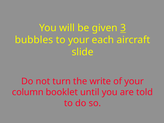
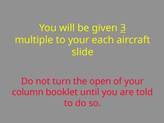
bubbles: bubbles -> multiple
write: write -> open
